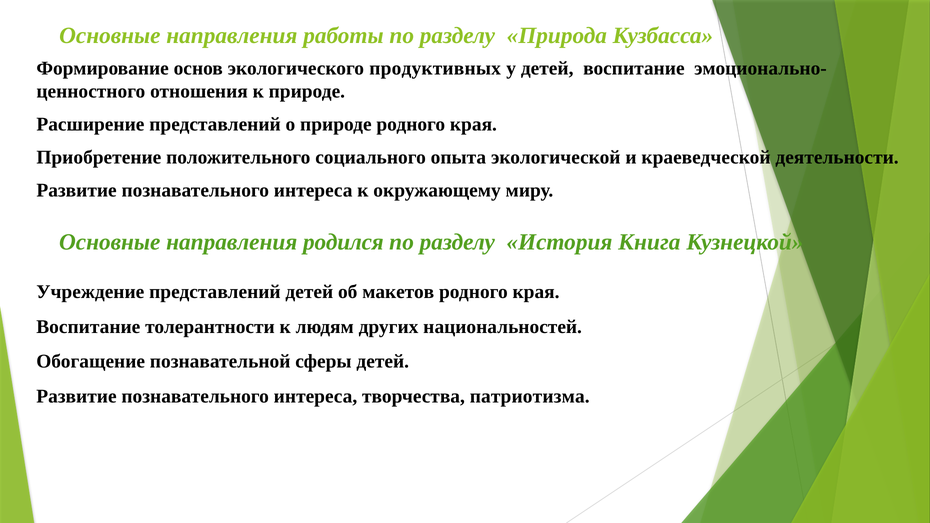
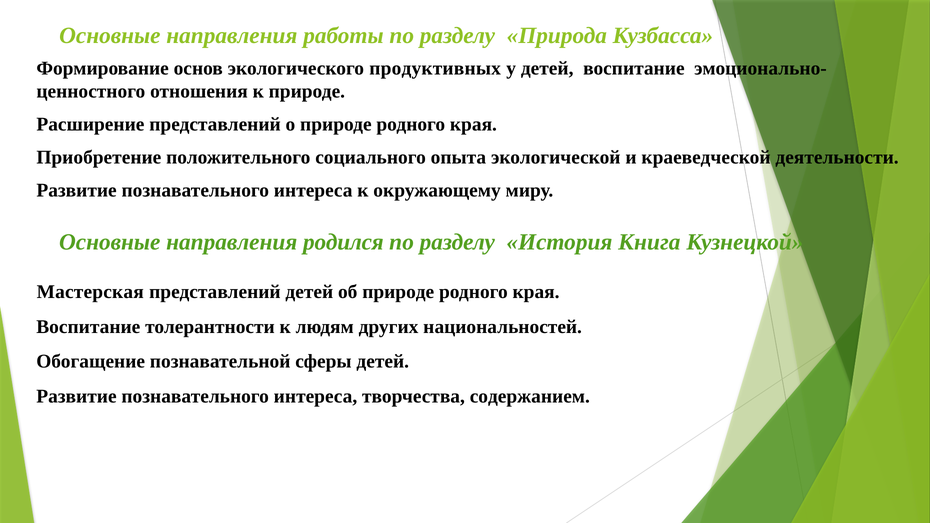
Учреждение: Учреждение -> Мастерская
об макетов: макетов -> природе
патриотизма: патриотизма -> содержанием
